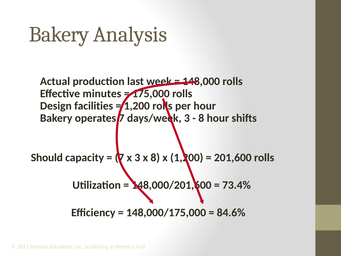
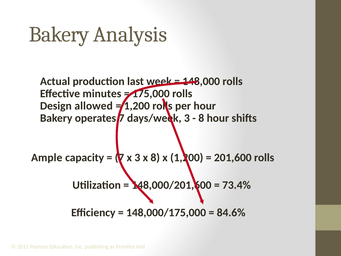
facilities: facilities -> allowed
Should: Should -> Ample
